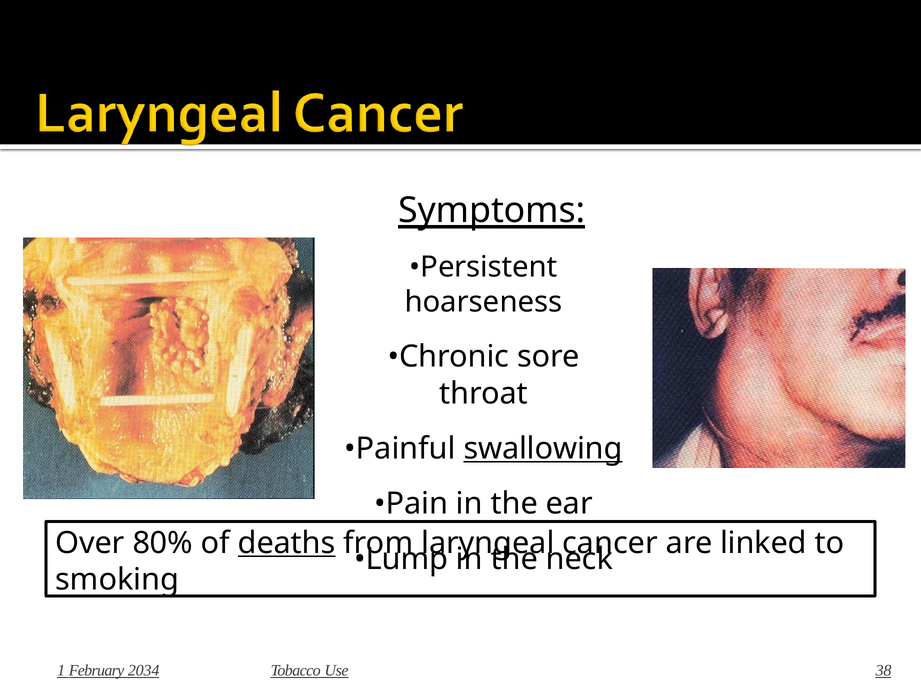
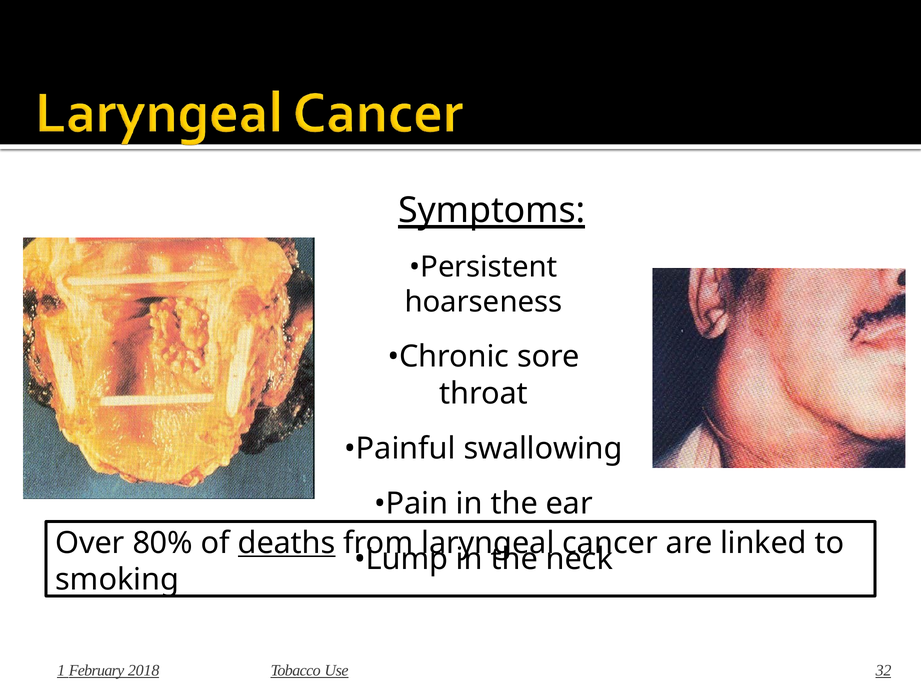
swallowing underline: present -> none
2034: 2034 -> 2018
38: 38 -> 32
